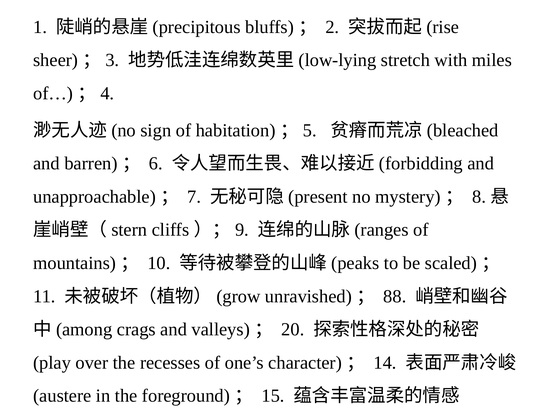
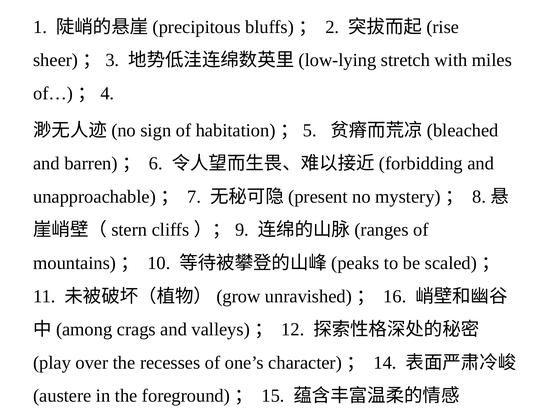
unravished)； 88: 88 -> 16
20: 20 -> 12
